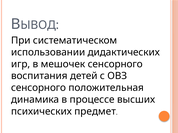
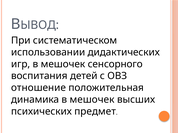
сенсорного at (39, 88): сенсорного -> отношение
динамика в процессе: процессе -> мешочек
